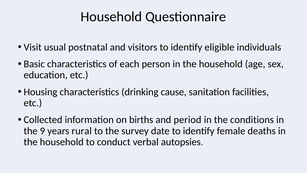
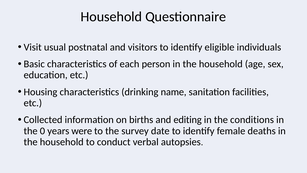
cause: cause -> name
period: period -> editing
9: 9 -> 0
rural: rural -> were
